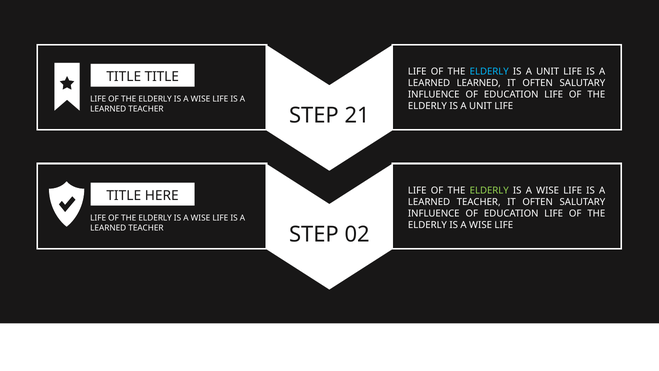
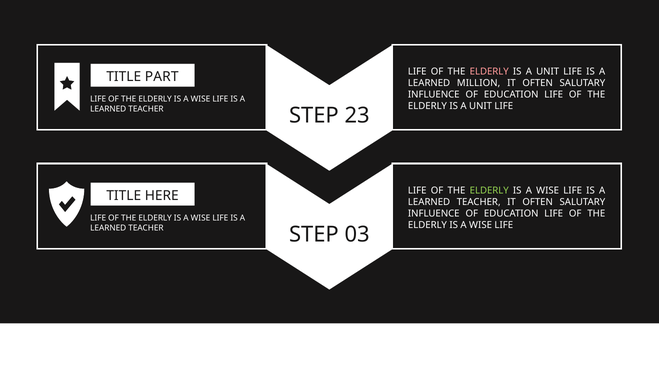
TITLE TITLE: TITLE -> PART
ELDERLY at (489, 72) colour: light blue -> pink
LEARNED LEARNED: LEARNED -> MILLION
21: 21 -> 23
02: 02 -> 03
